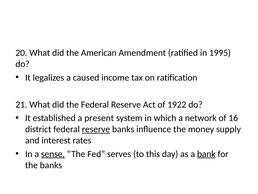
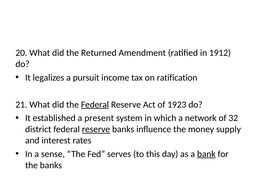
American: American -> Returned
1995: 1995 -> 1912
caused: caused -> pursuit
Federal at (95, 104) underline: none -> present
1922: 1922 -> 1923
16: 16 -> 32
sense underline: present -> none
